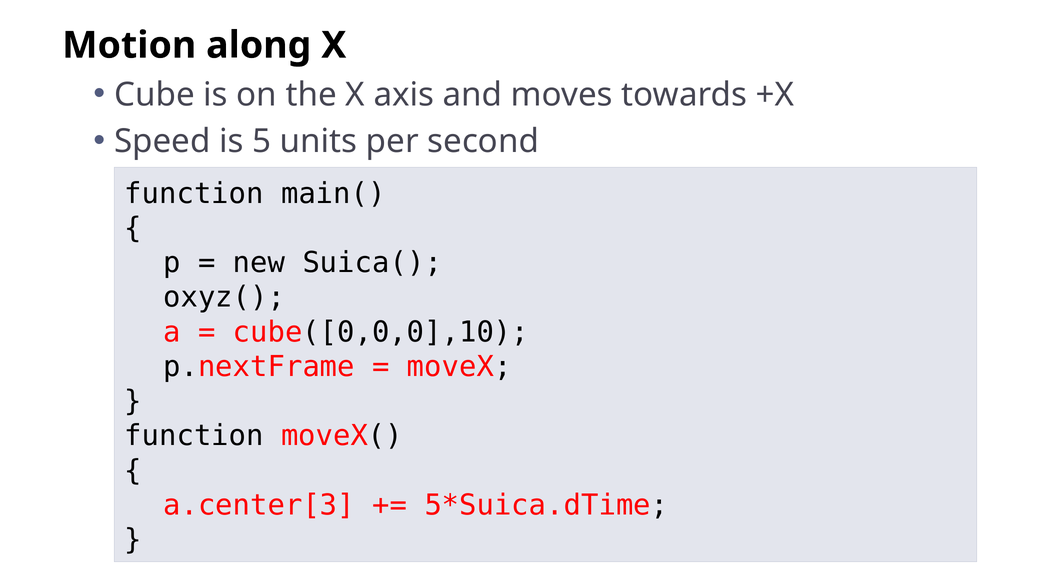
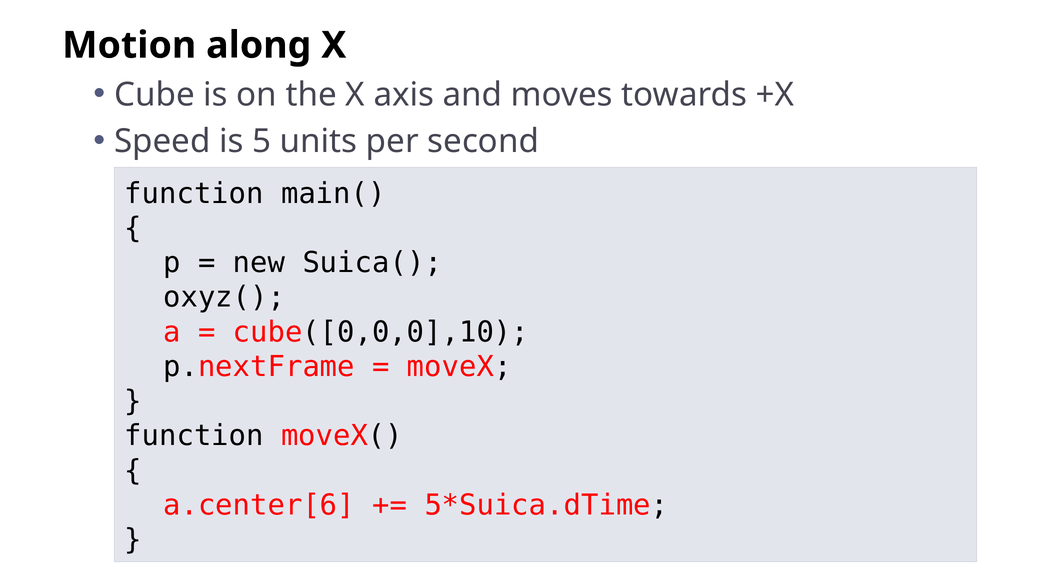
a.center[3: a.center[3 -> a.center[6
